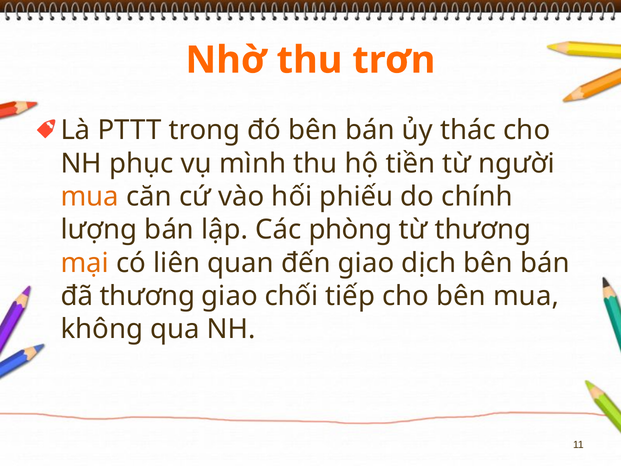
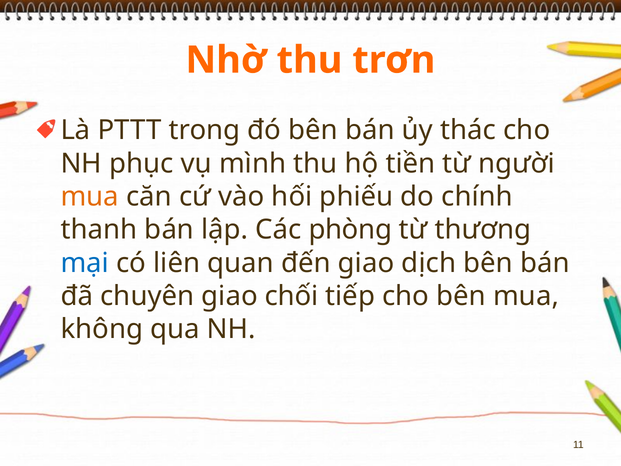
lượng: lượng -> thanh
mại colour: orange -> blue
đã thương: thương -> chuyên
